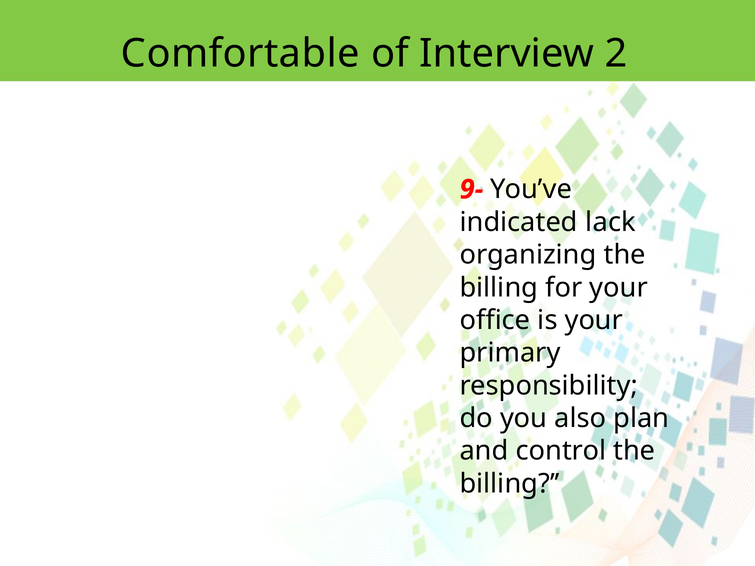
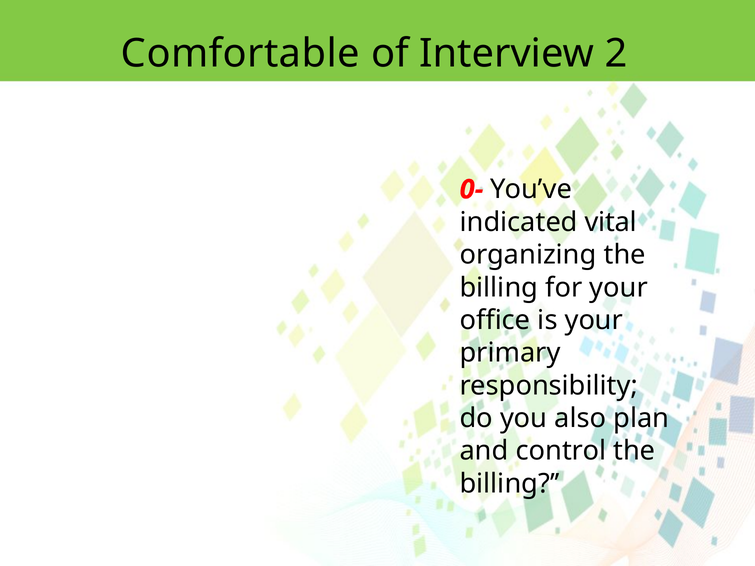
9-: 9- -> 0-
lack: lack -> vital
